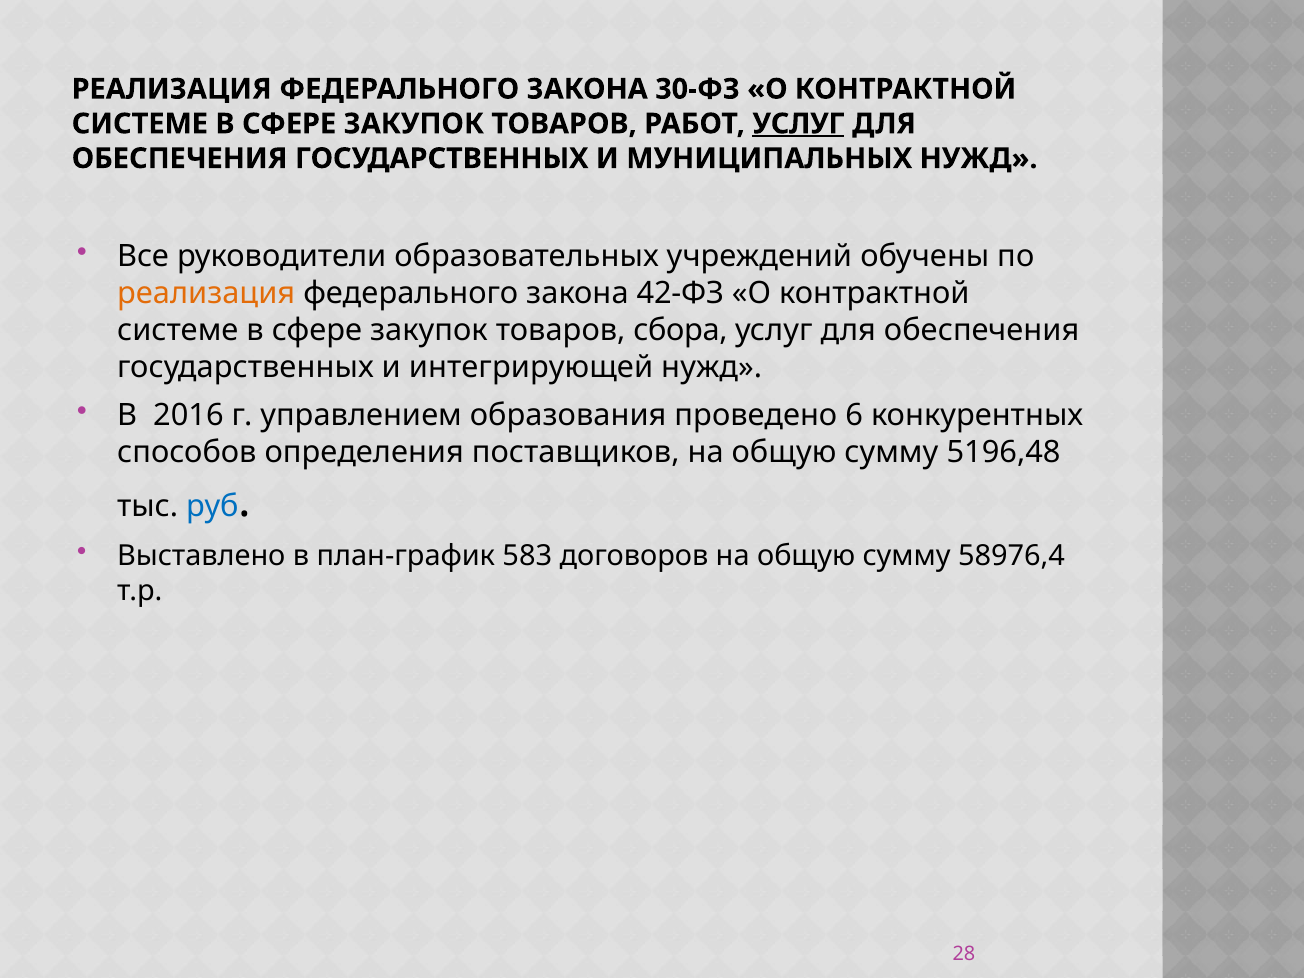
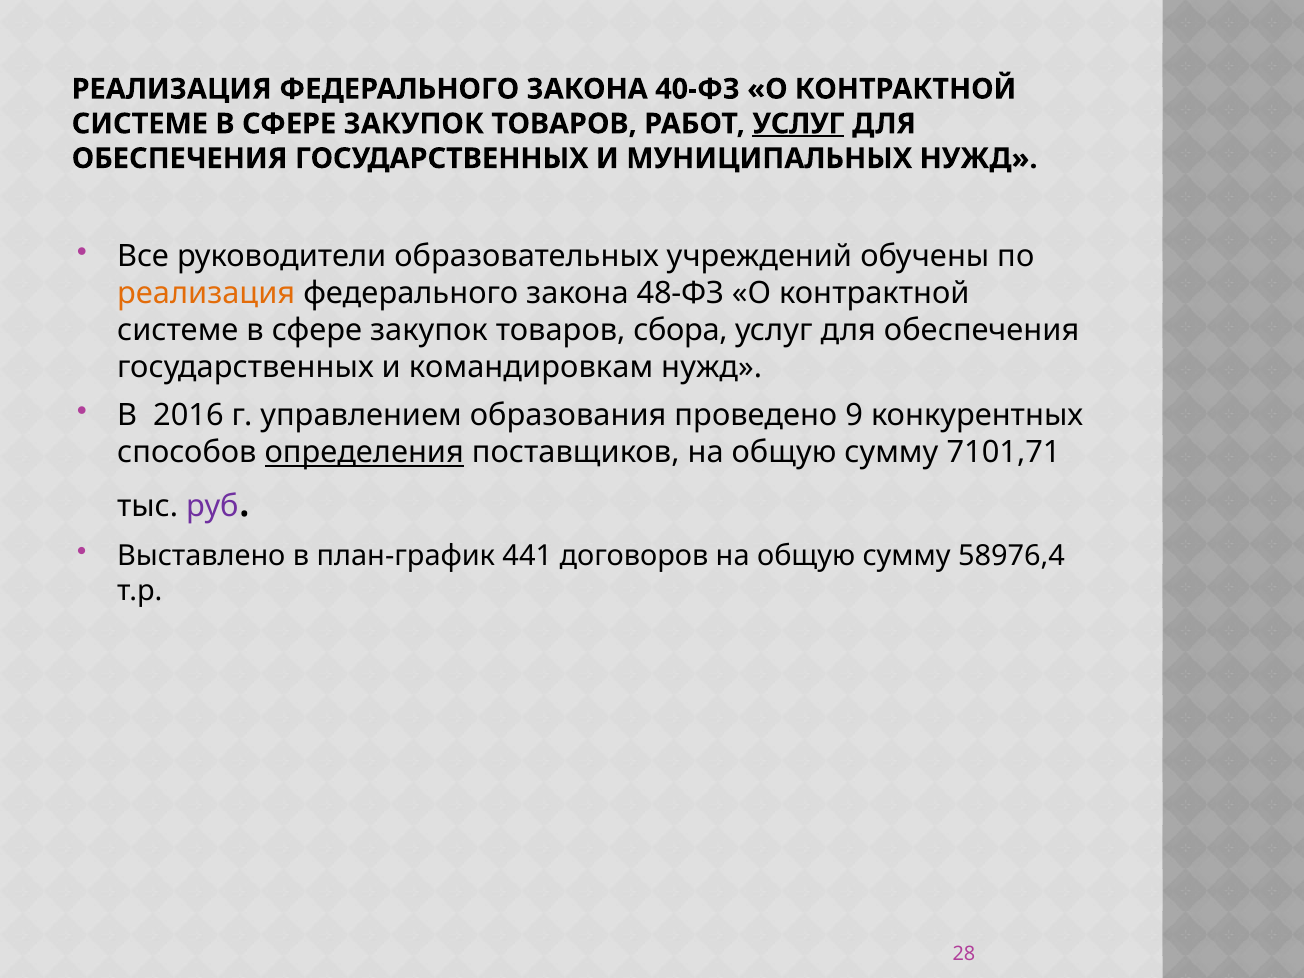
30-ФЗ: 30-ФЗ -> 40-ФЗ
42-ФЗ: 42-ФЗ -> 48-ФЗ
интегрирующей: интегрирующей -> командировкам
6: 6 -> 9
определения underline: none -> present
5196,48: 5196,48 -> 7101,71
руб colour: blue -> purple
583: 583 -> 441
